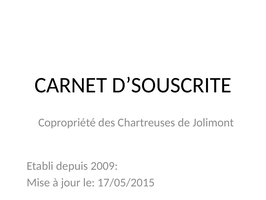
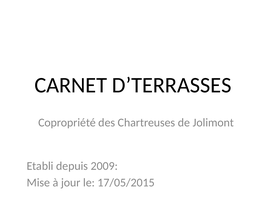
D’SOUSCRITE: D’SOUSCRITE -> D’TERRASSES
